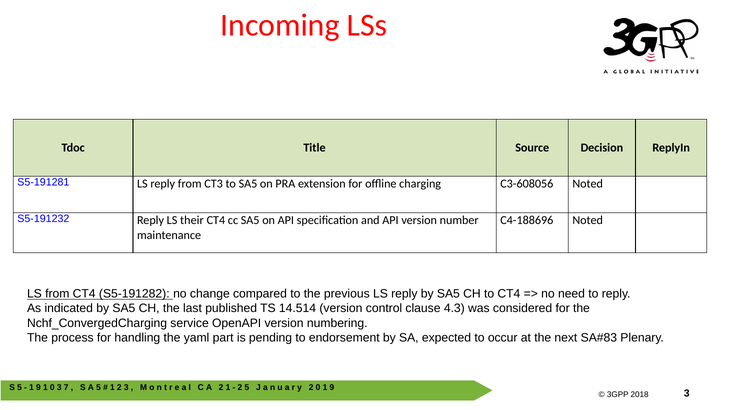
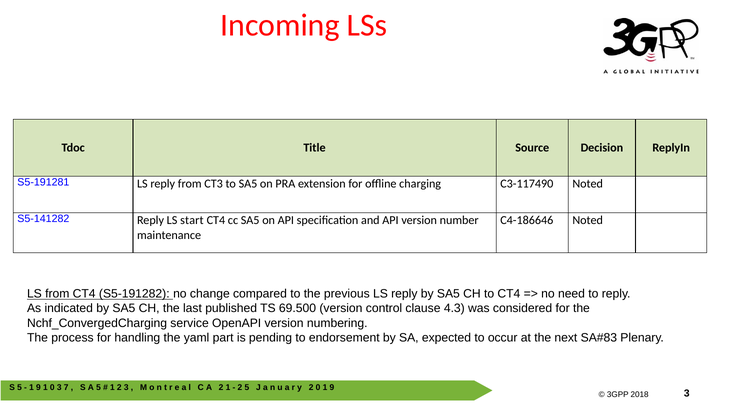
C3-608056: C3-608056 -> C3-117490
S5-191232: S5-191232 -> S5-141282
their: their -> start
C4-188696: C4-188696 -> C4-186646
14.514: 14.514 -> 69.500
